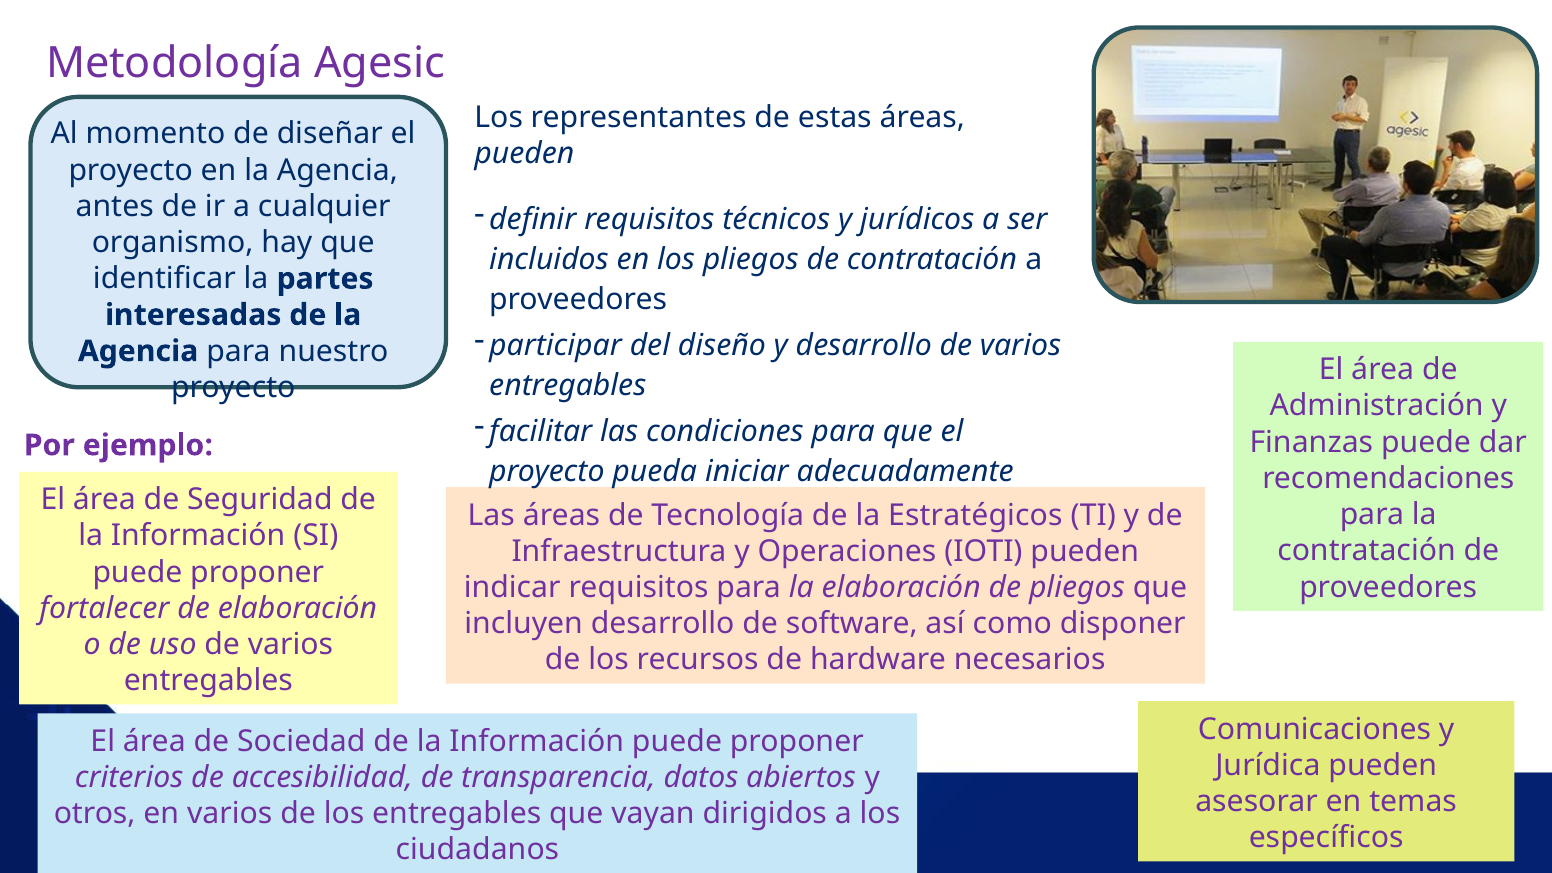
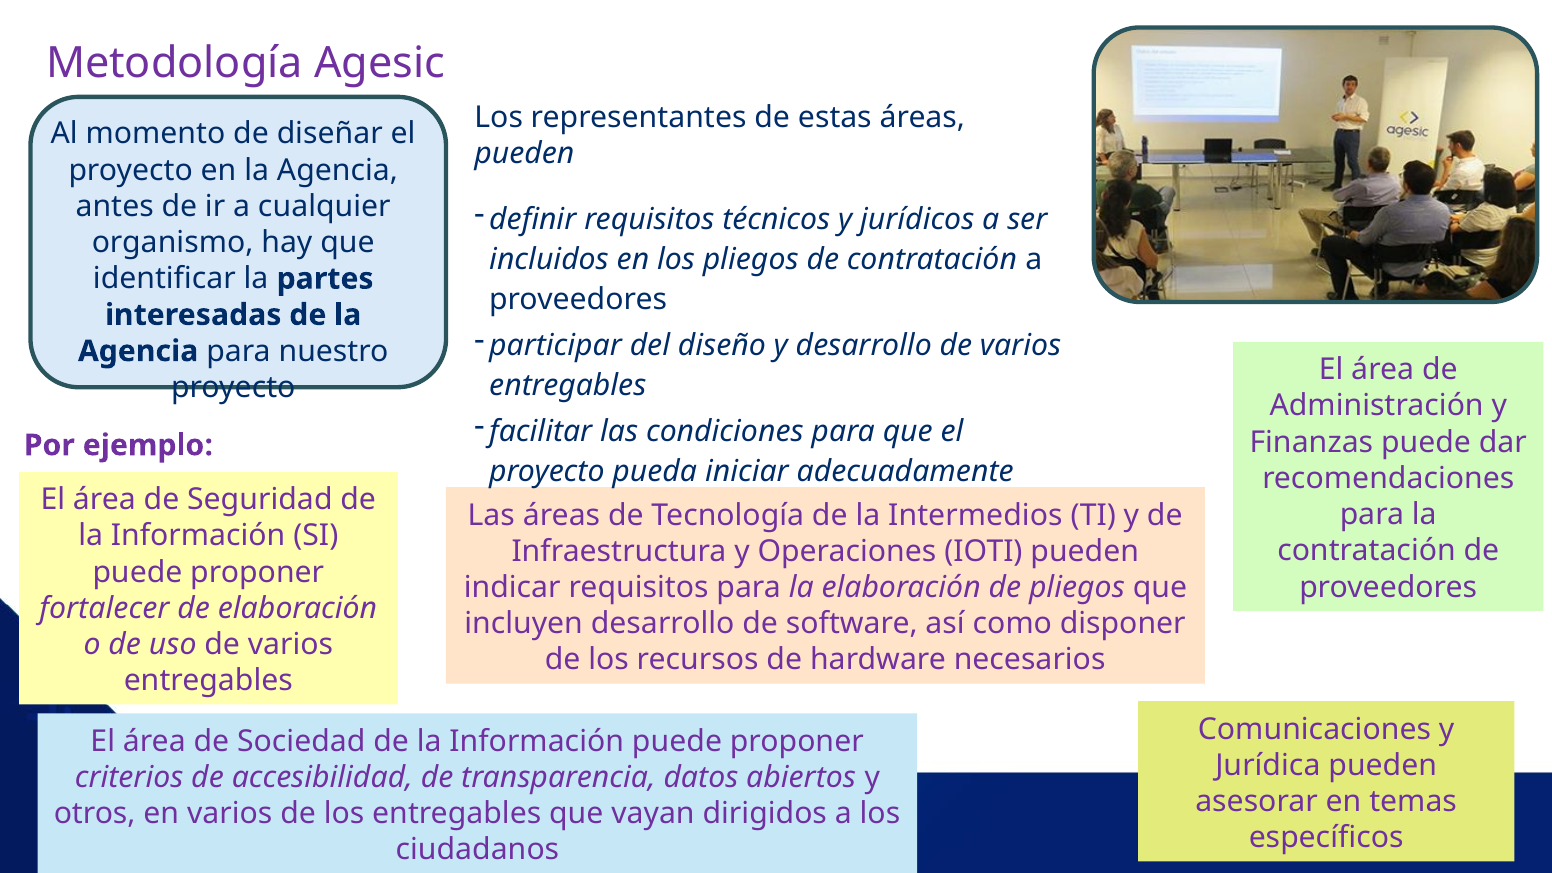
Estratégicos: Estratégicos -> Intermedios
